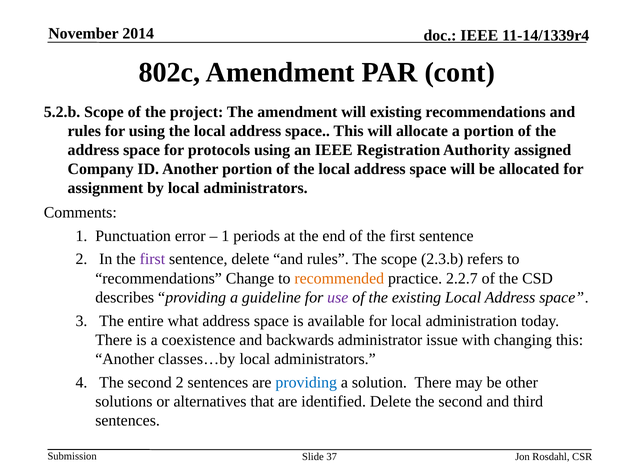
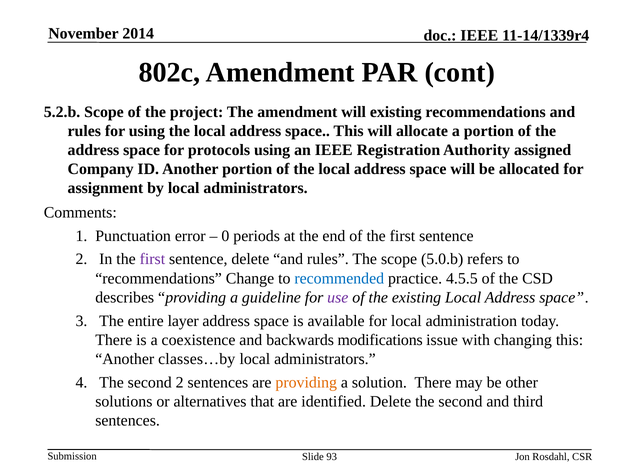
1 at (225, 236): 1 -> 0
2.3.b: 2.3.b -> 5.0.b
recommended colour: orange -> blue
2.2.7: 2.2.7 -> 4.5.5
what: what -> layer
administrator: administrator -> modifications
providing at (306, 382) colour: blue -> orange
37: 37 -> 93
